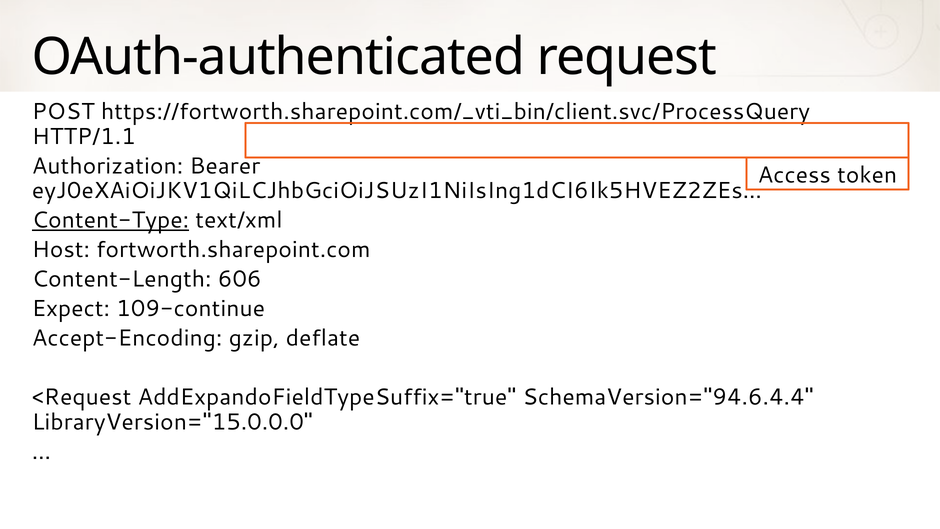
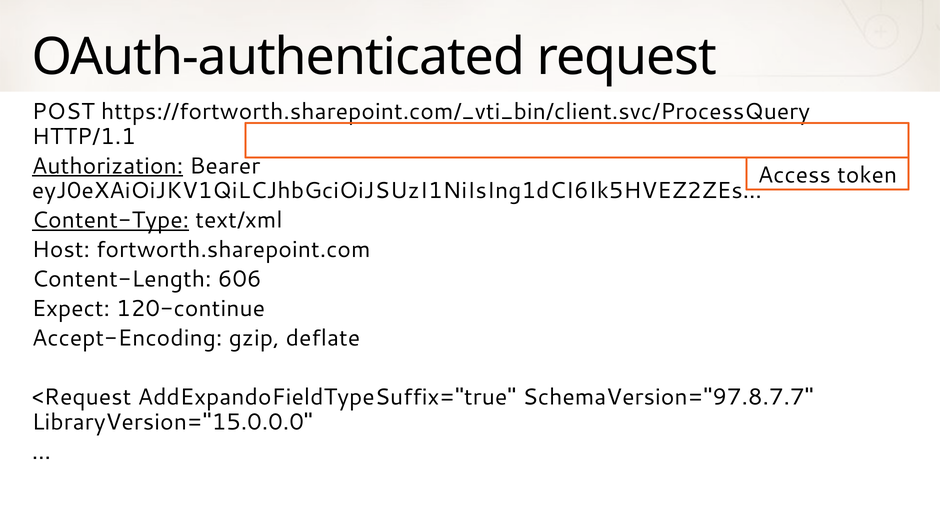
Authorization underline: none -> present
109-continue: 109-continue -> 120-continue
SchemaVersion="94.6.4.4: SchemaVersion="94.6.4.4 -> SchemaVersion="97.8.7.7
